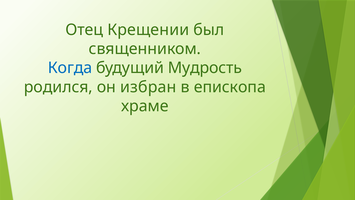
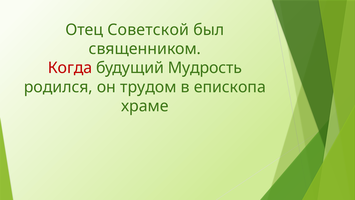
Крещении: Крещении -> Советской
Когда colour: blue -> red
избран: избран -> трудом
